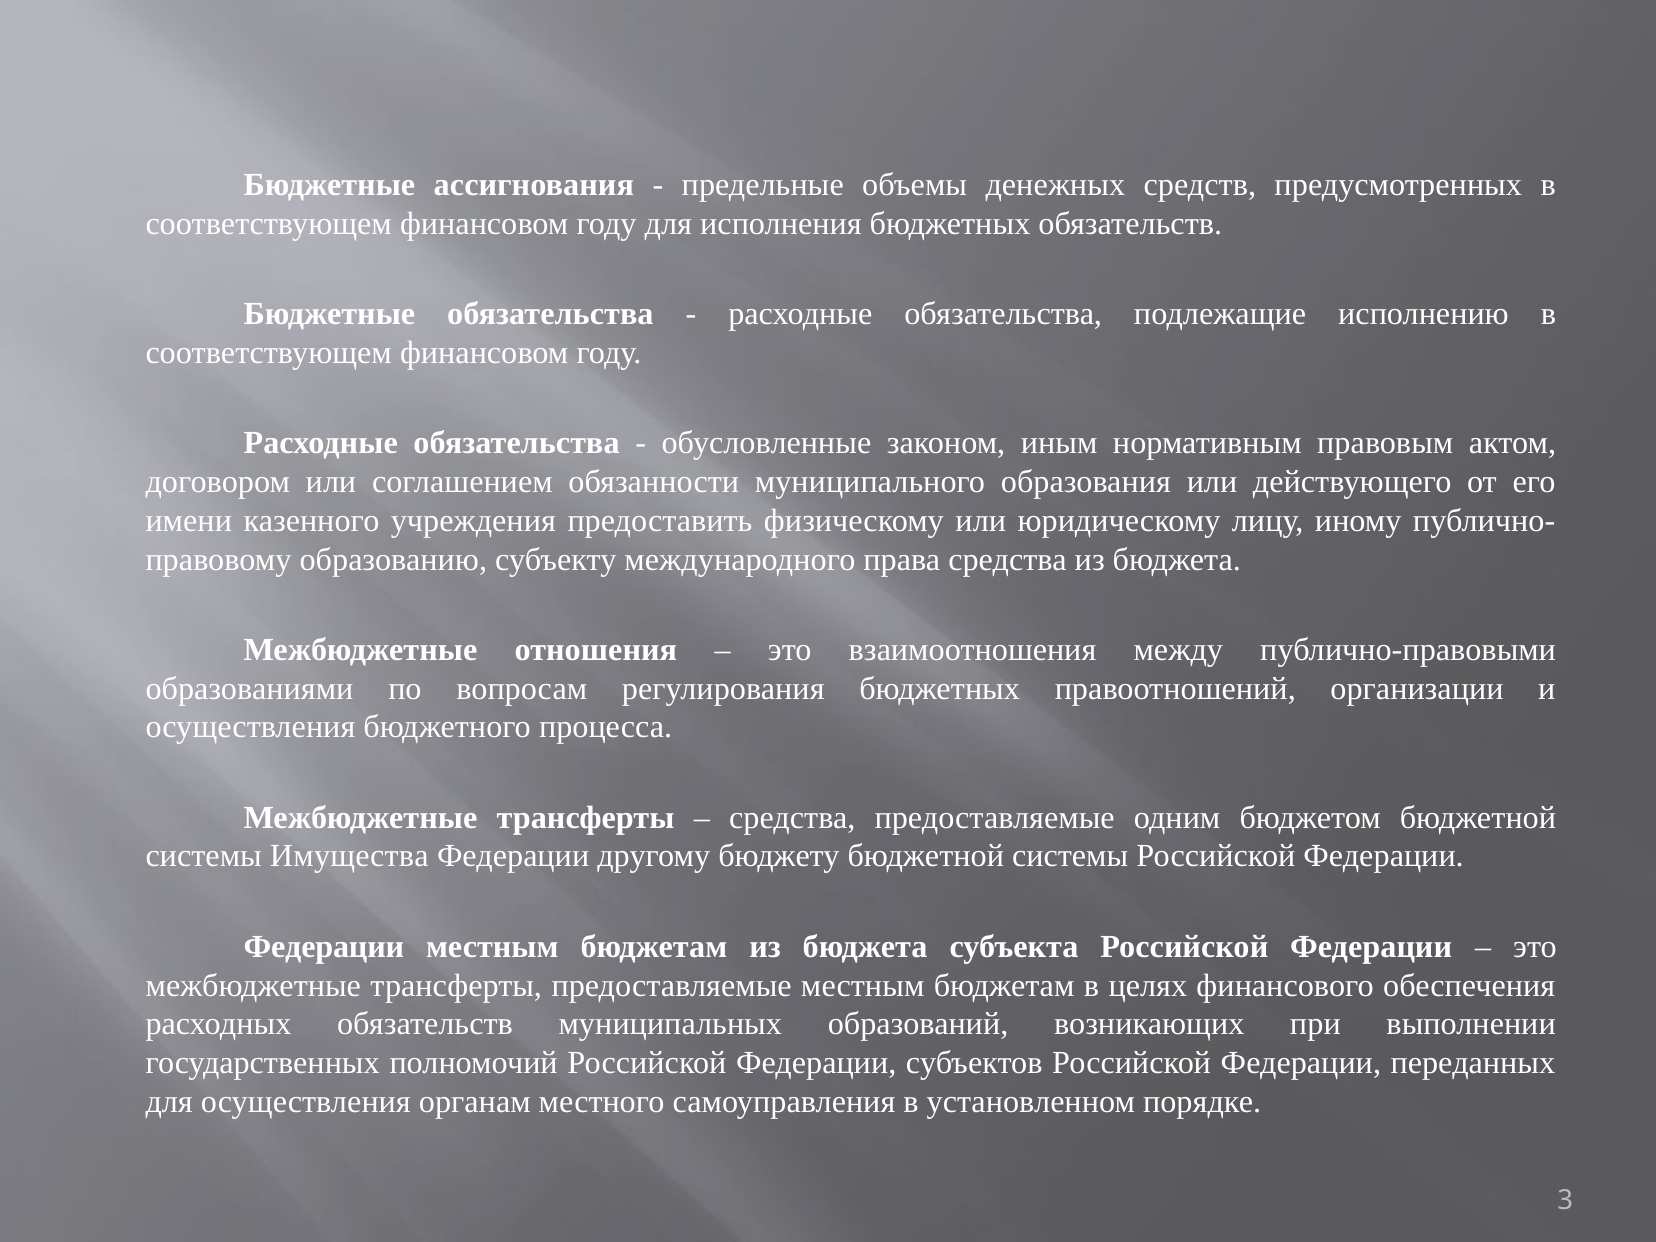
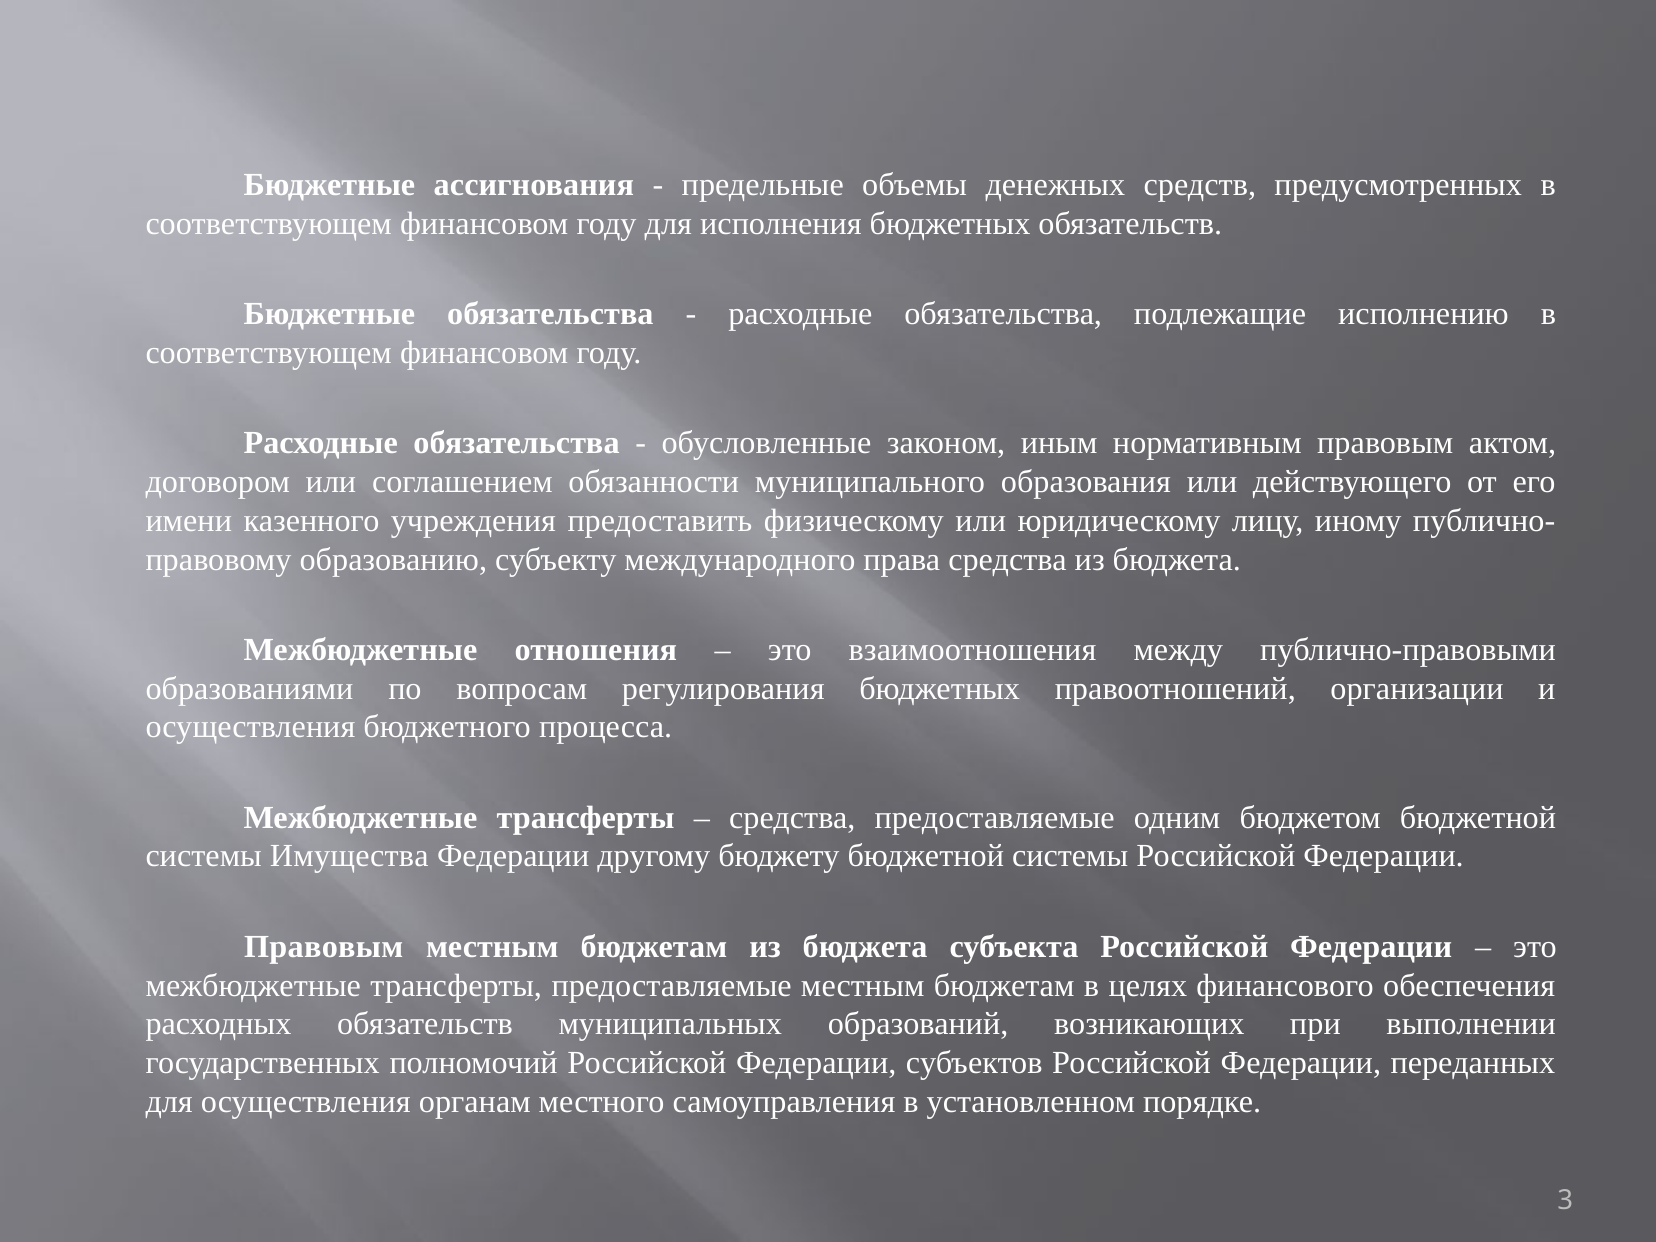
Федерации at (324, 947): Федерации -> Правовым
